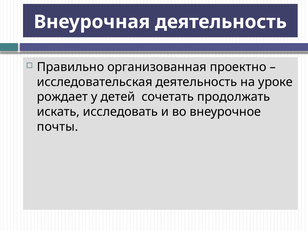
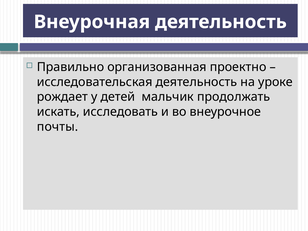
сочетать: сочетать -> мальчик
